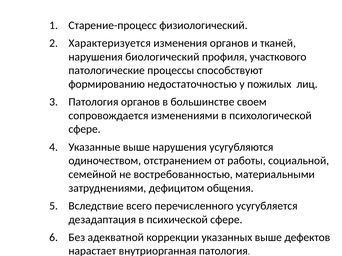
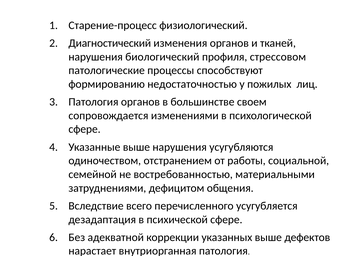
Характеризуется: Характеризуется -> Диагностический
участкового: участкового -> стрессовом
